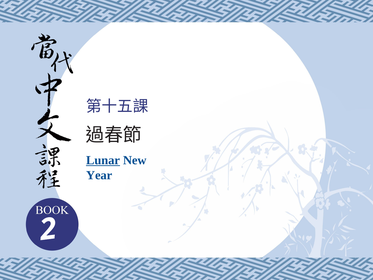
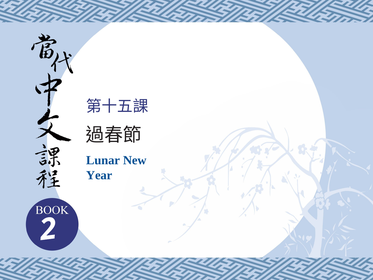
Lunar underline: present -> none
